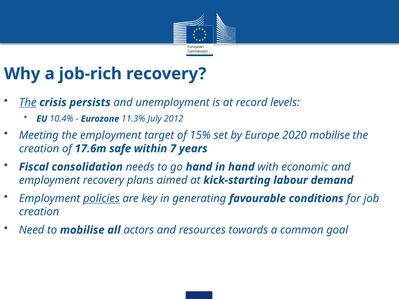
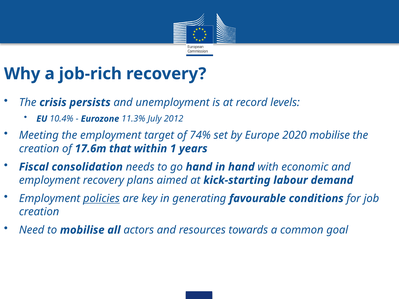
The at (28, 103) underline: present -> none
15%: 15% -> 74%
safe: safe -> that
7: 7 -> 1
